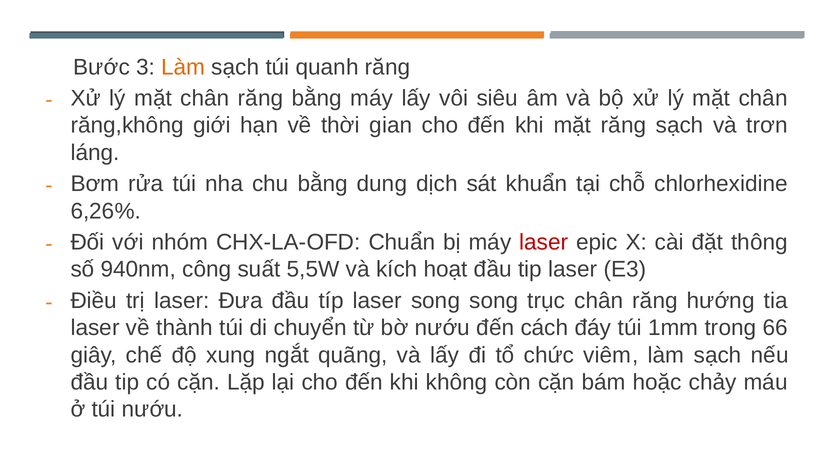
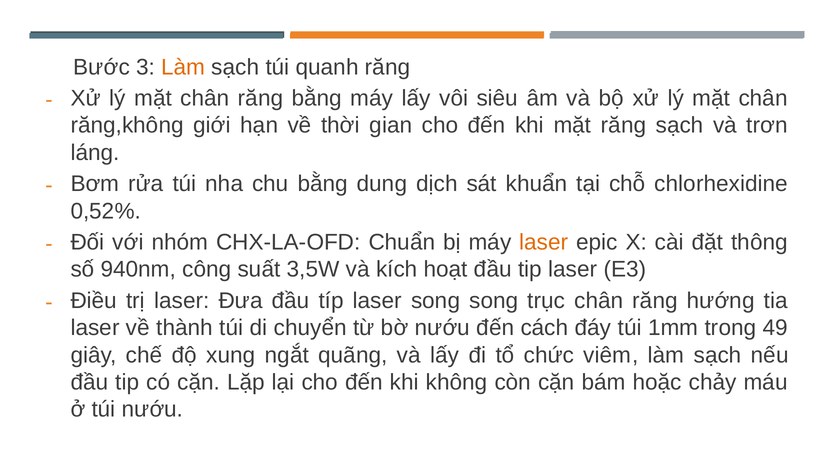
6,26%: 6,26% -> 0,52%
laser at (544, 242) colour: red -> orange
5,5W: 5,5W -> 3,5W
66: 66 -> 49
